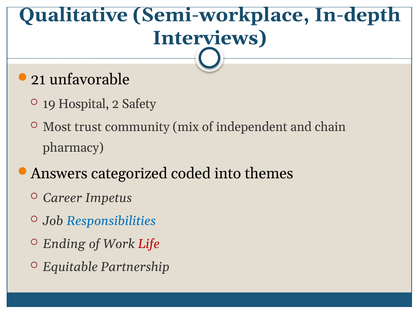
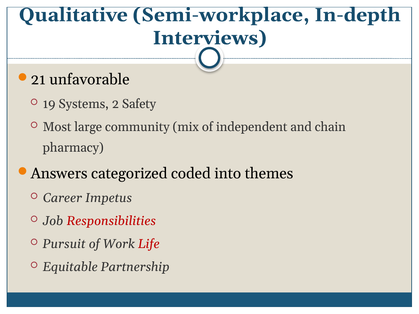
Hospital: Hospital -> Systems
trust: trust -> large
Responsibilities colour: blue -> red
Ending: Ending -> Pursuit
